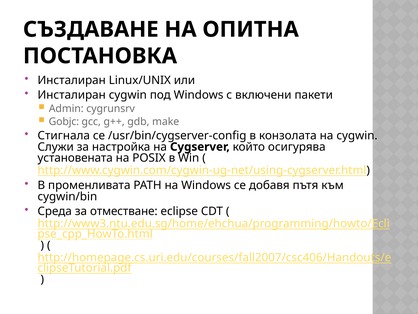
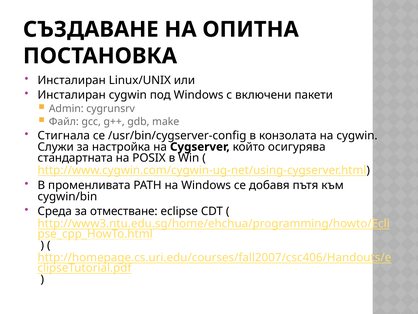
Gobjc: Gobjc -> Файл
установената: установената -> стандартната
